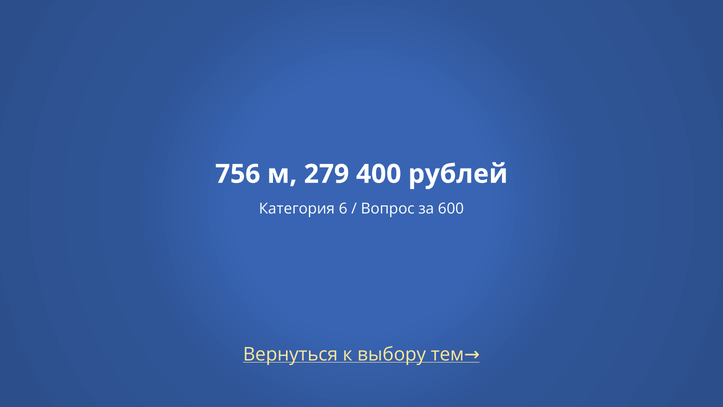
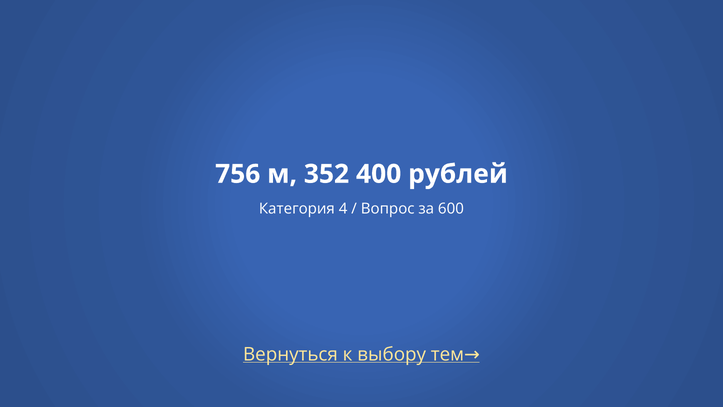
279: 279 -> 352
6: 6 -> 4
